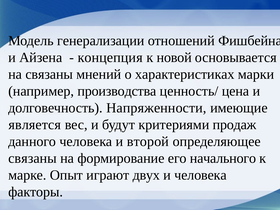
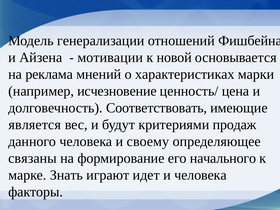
концепция: концепция -> мотивации
на связаны: связаны -> реклама
производства: производства -> исчезновение
Напряженности: Напряженности -> Соответствовать
второй: второй -> своему
Опыт: Опыт -> Знать
двух: двух -> идет
